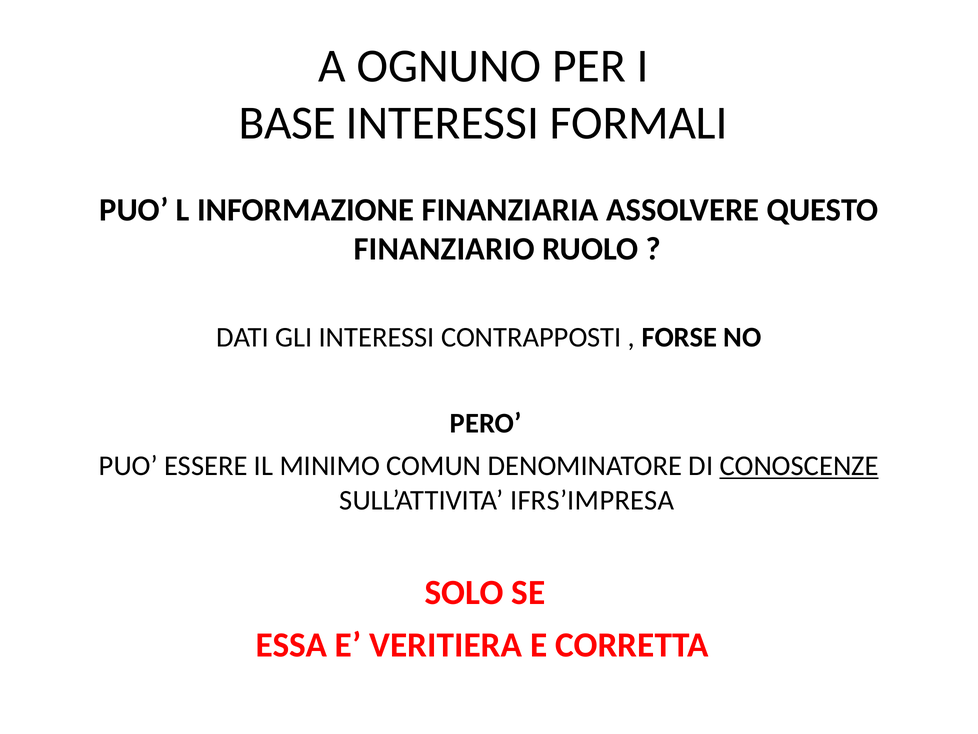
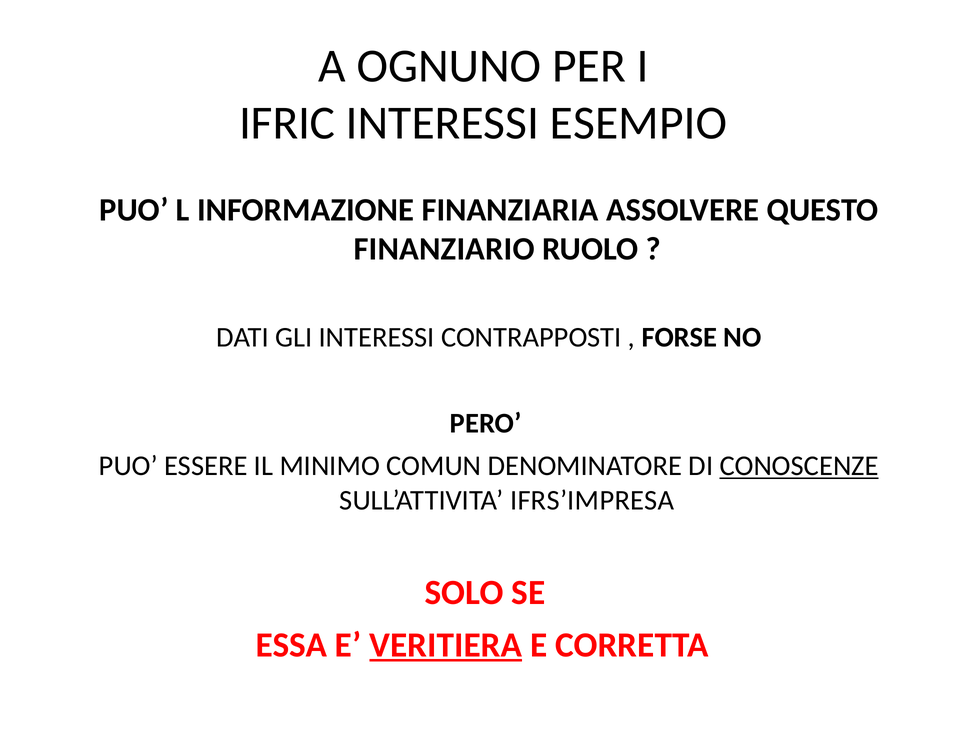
BASE: BASE -> IFRIC
FORMALI: FORMALI -> ESEMPIO
VERITIERA underline: none -> present
